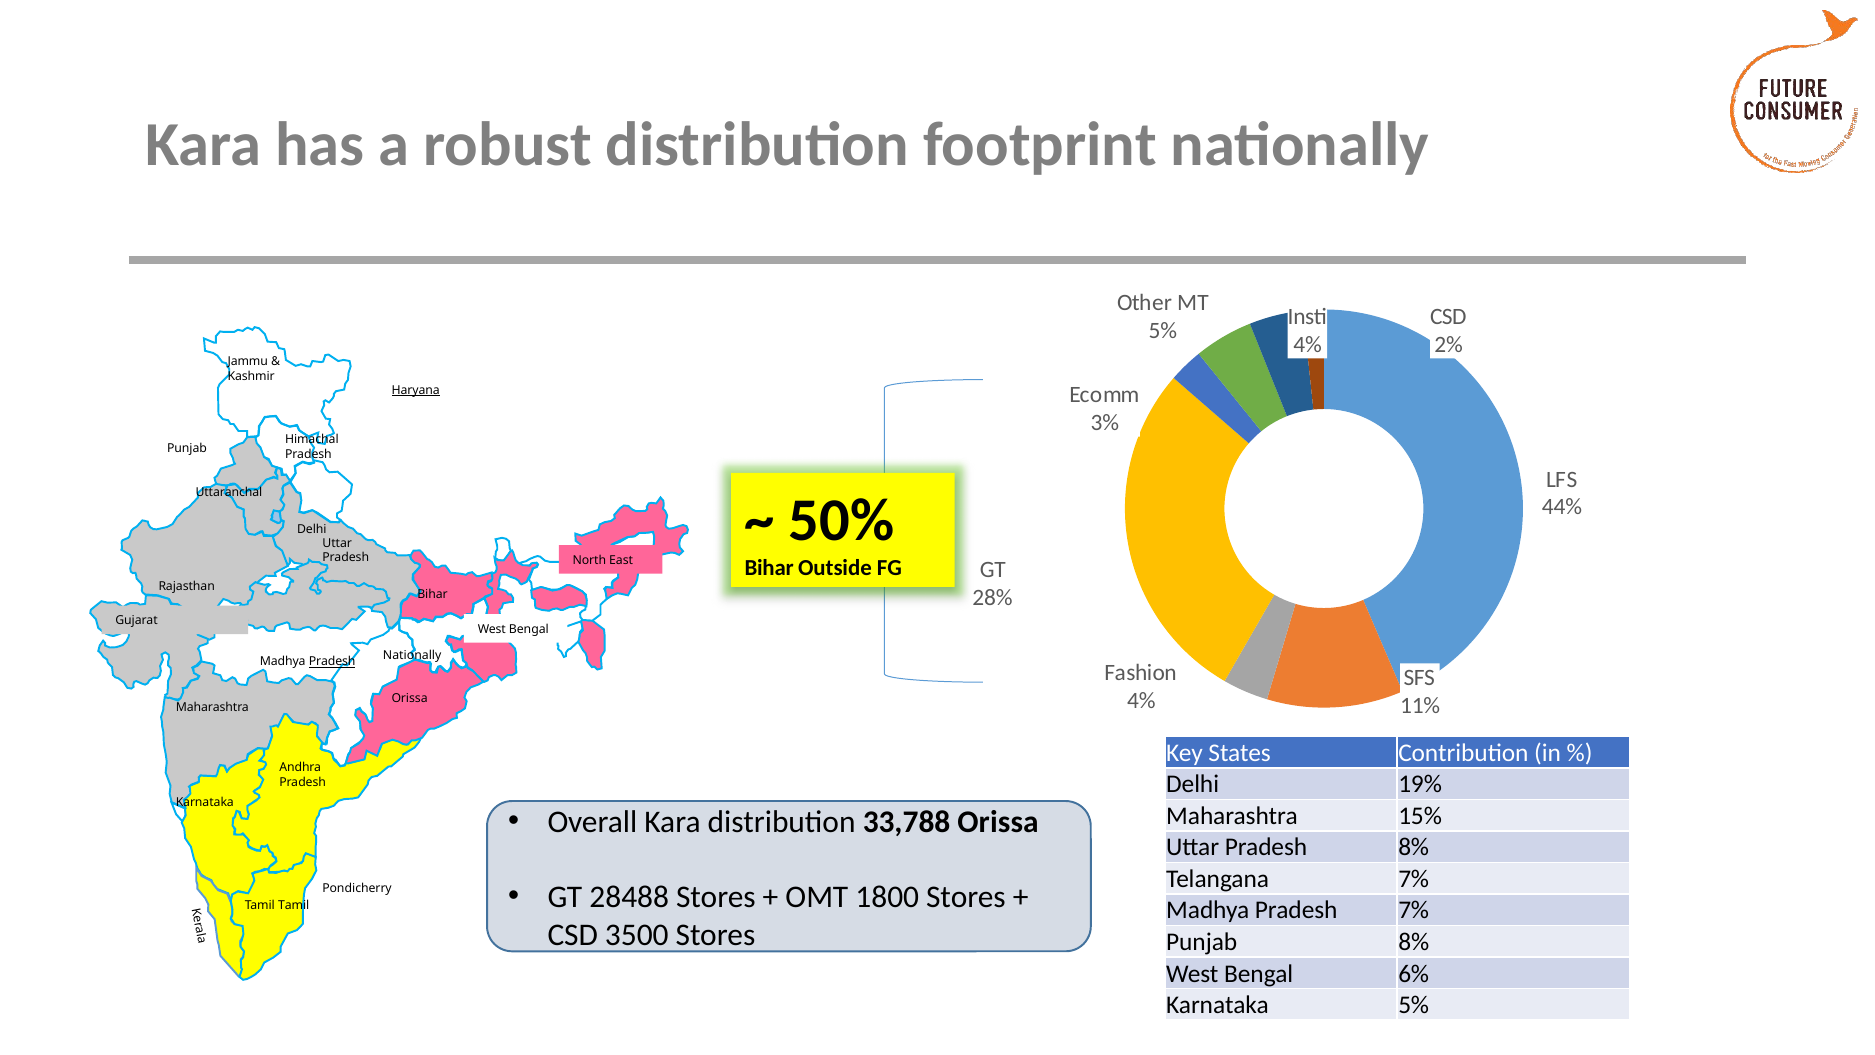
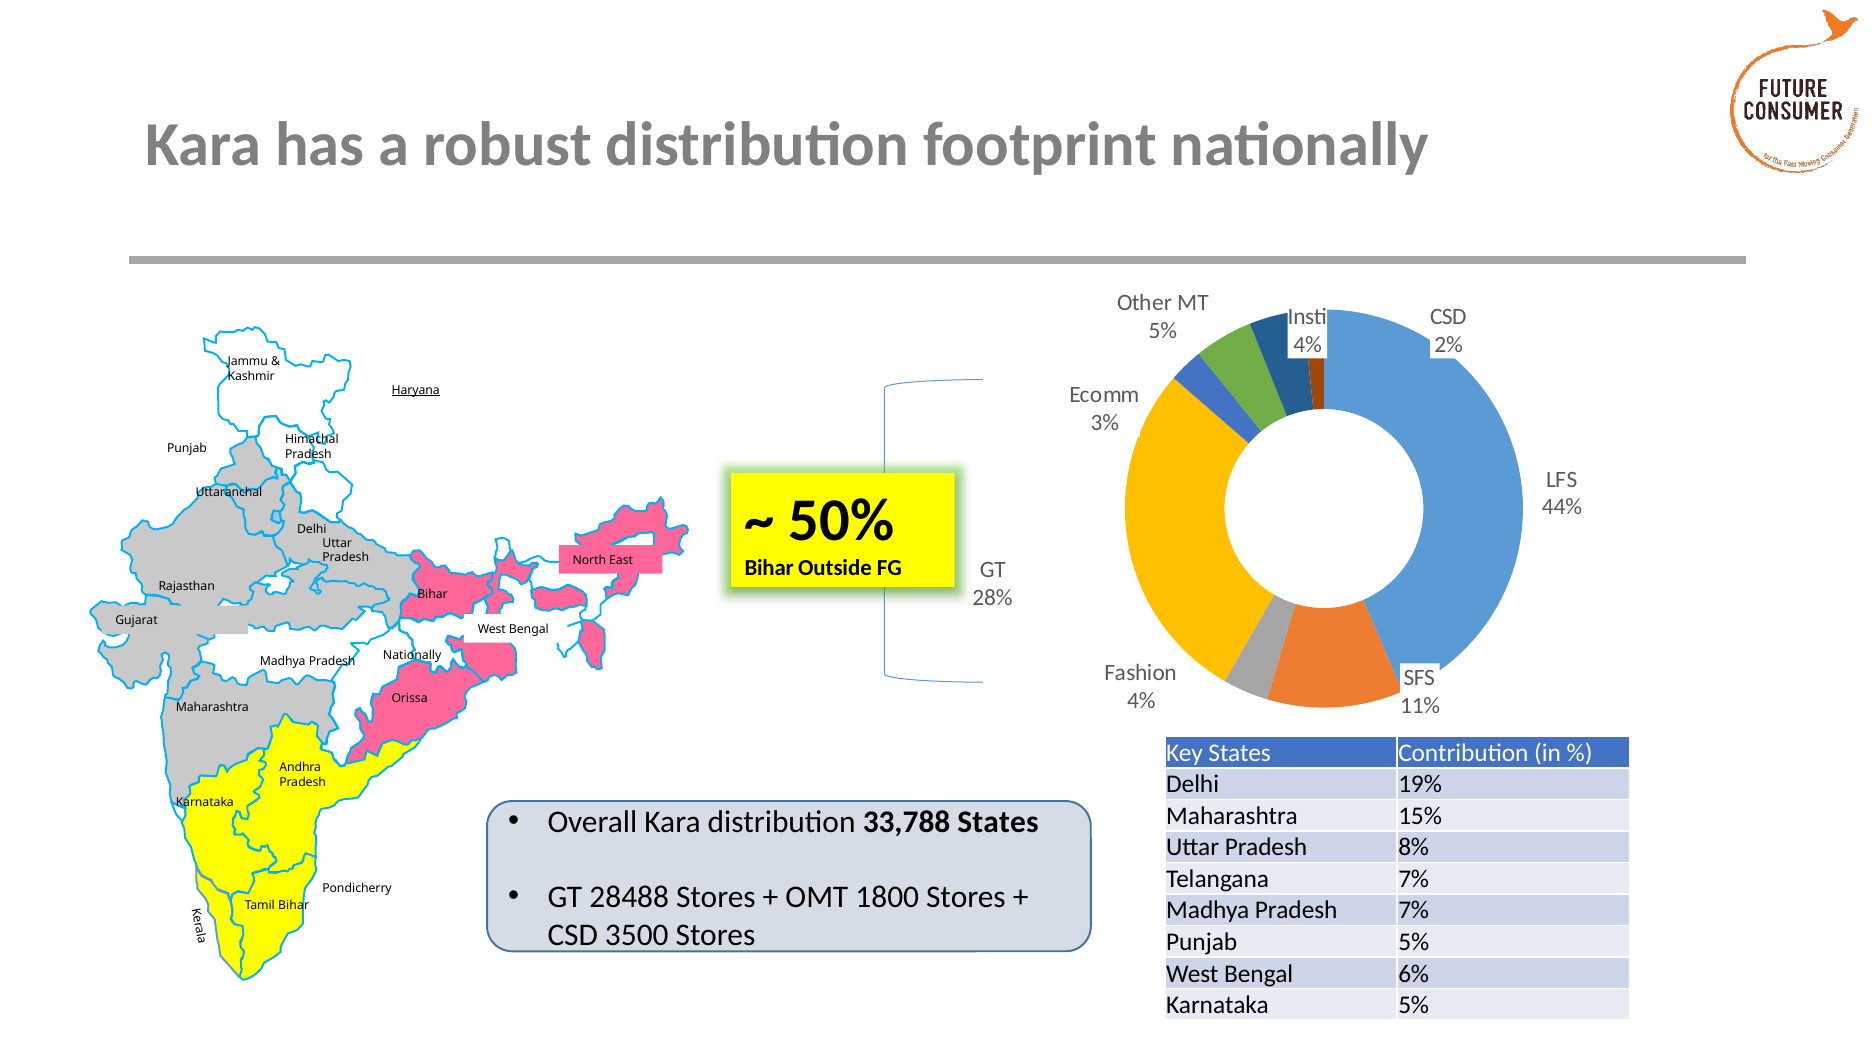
Pradesh at (332, 662) underline: present -> none
33,788 Orissa: Orissa -> States
Tamil Tamil: Tamil -> Bihar
Punjab 8%: 8% -> 5%
